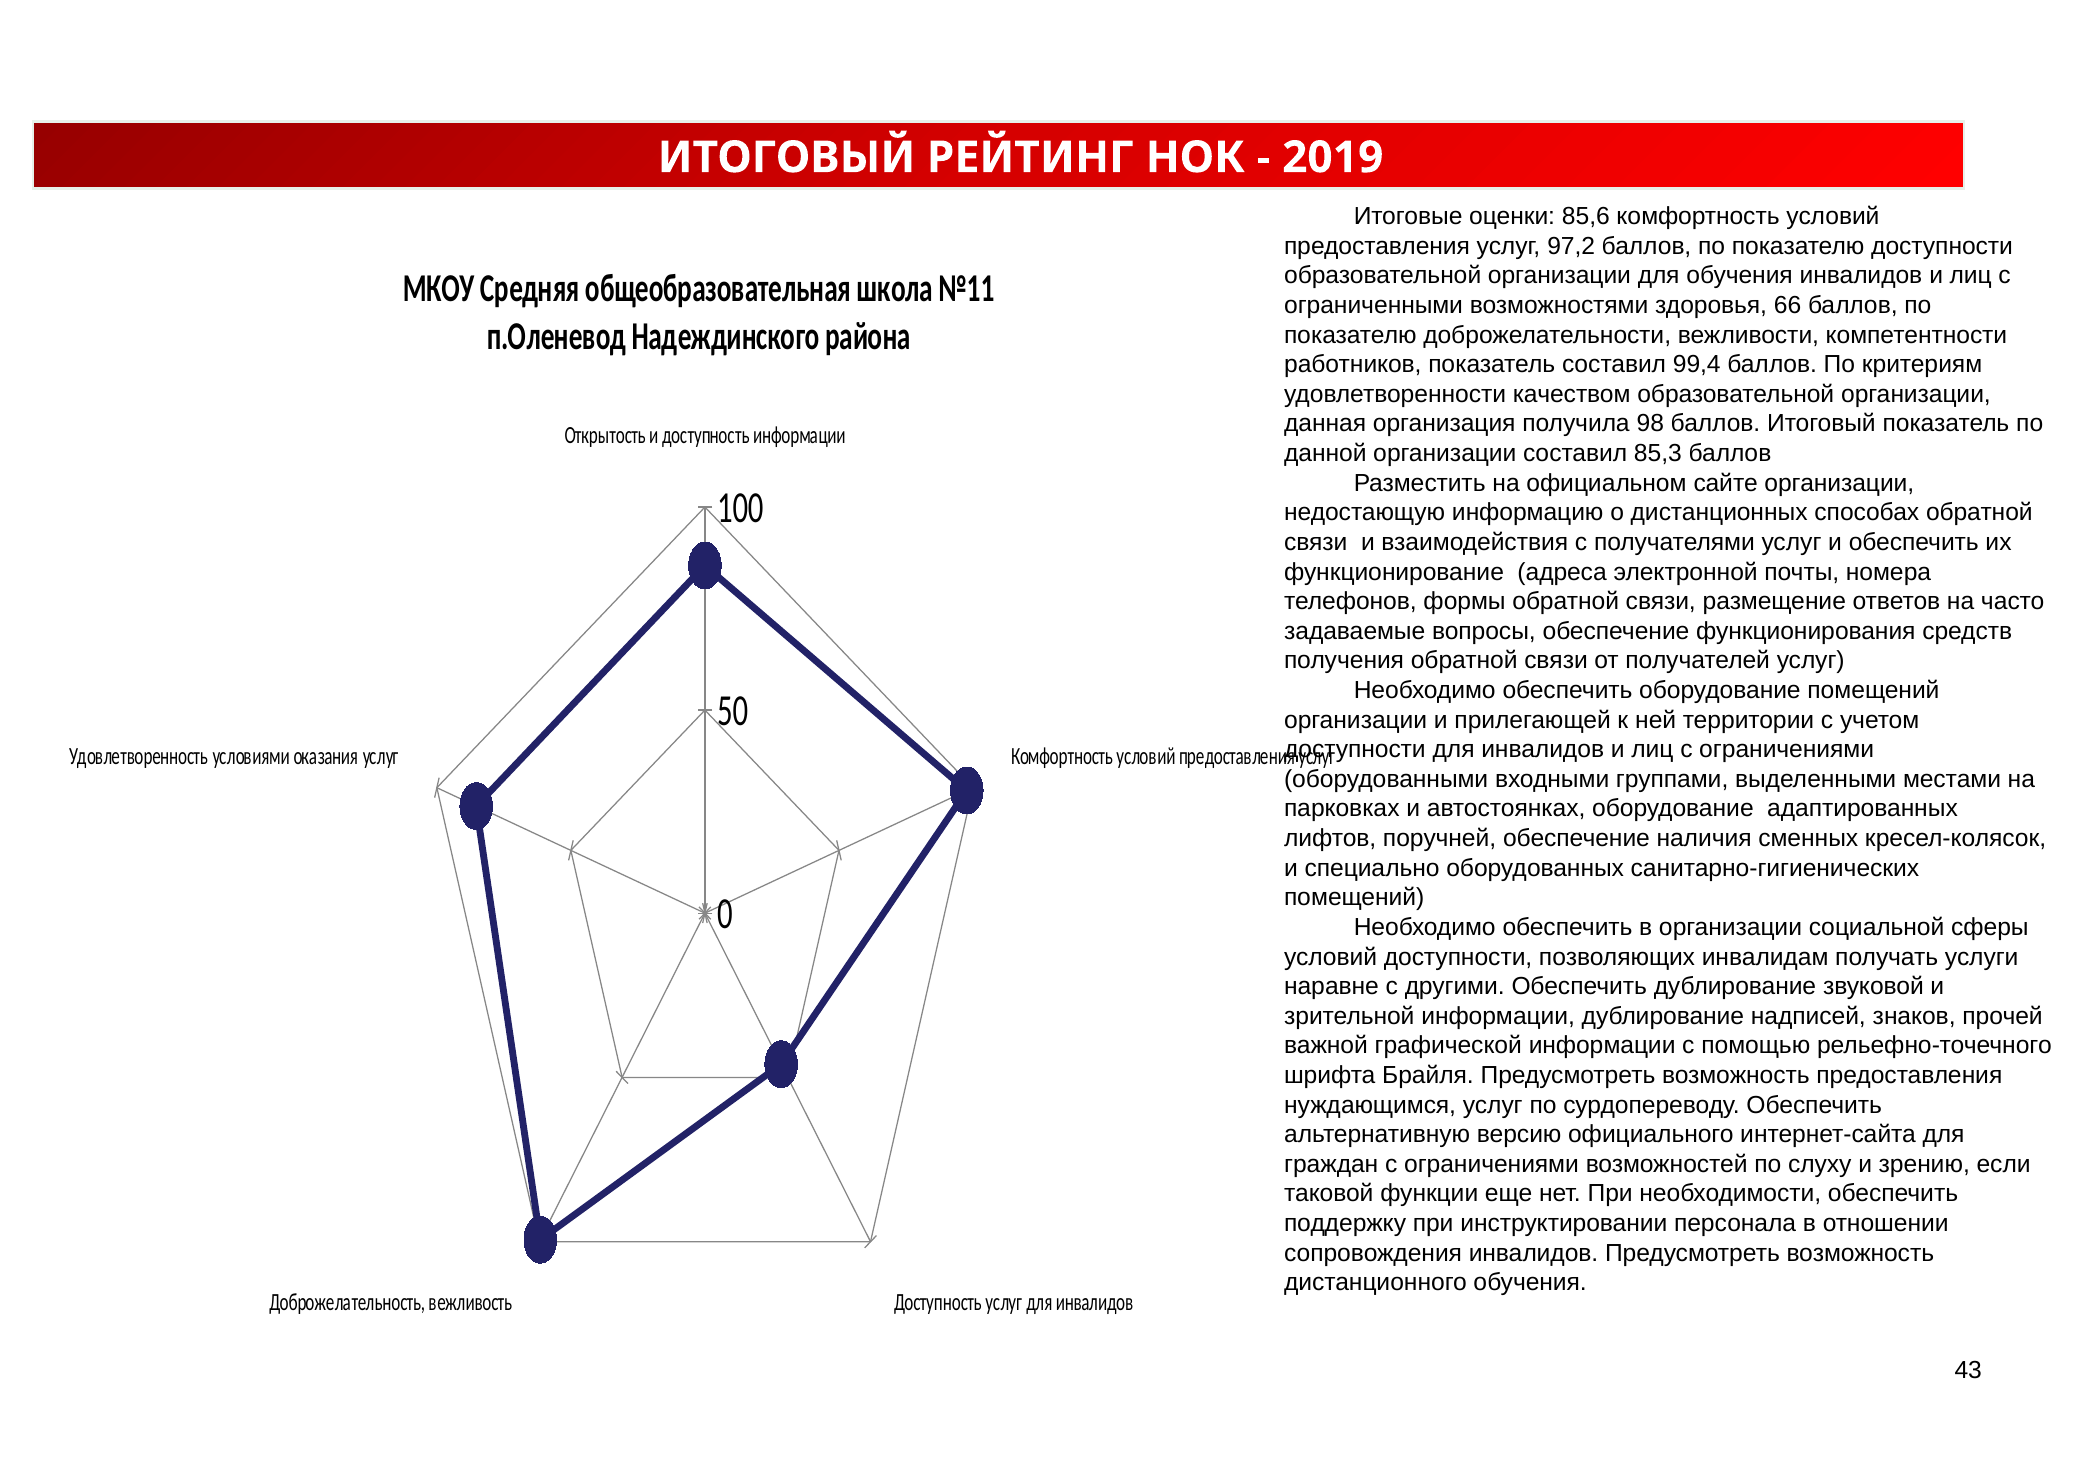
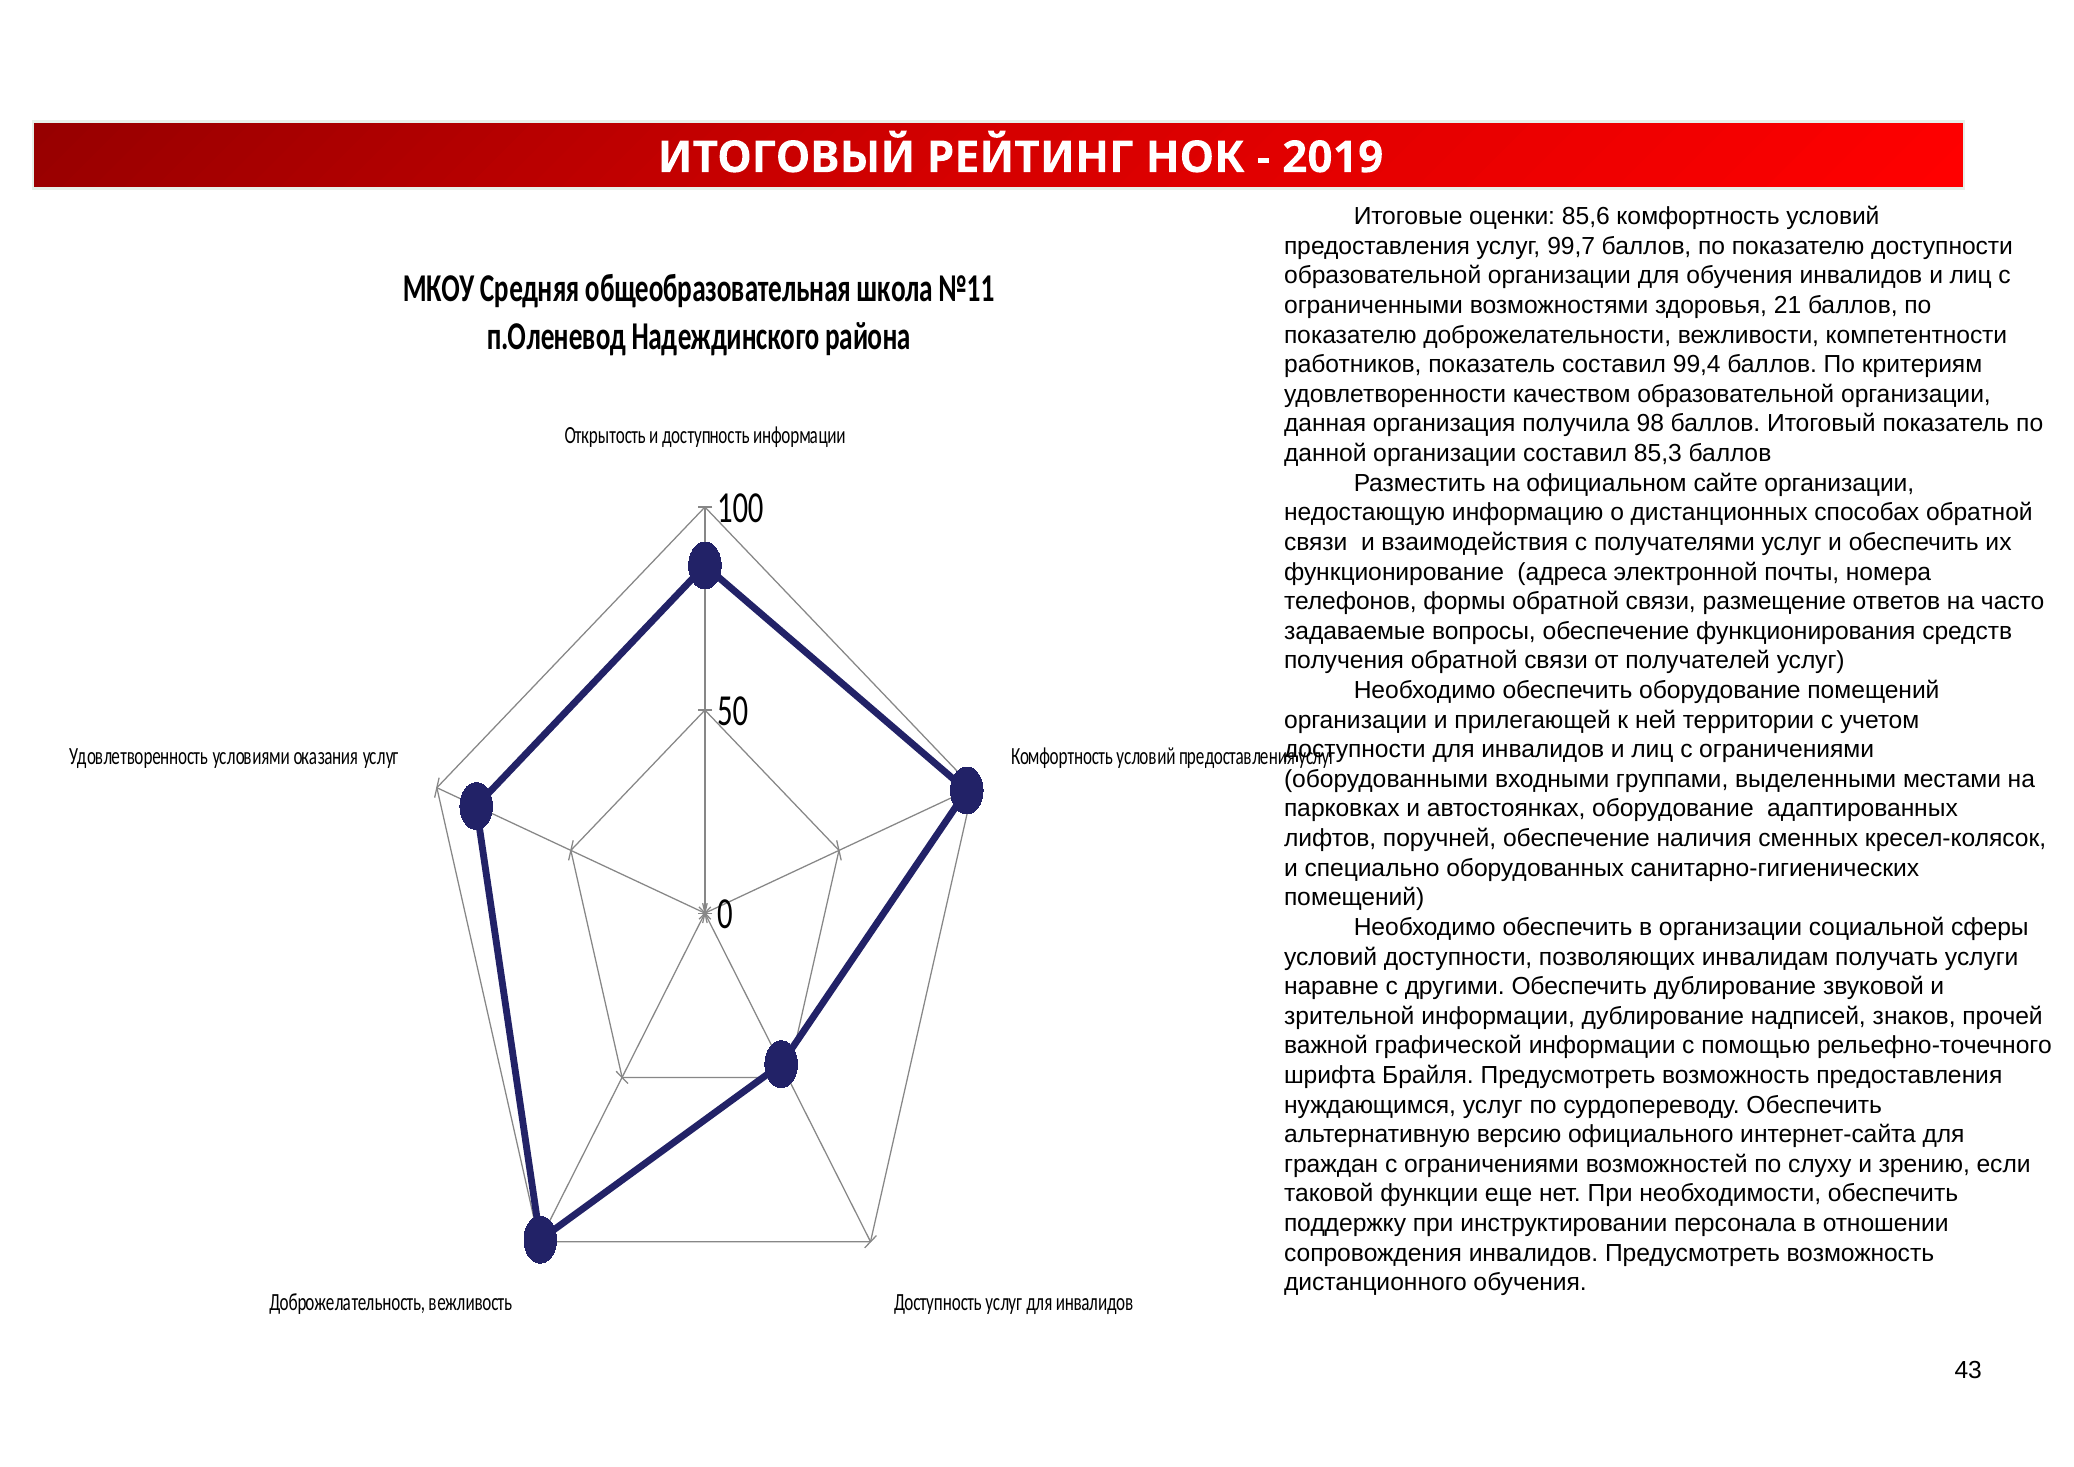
97,2: 97,2 -> 99,7
66: 66 -> 21
